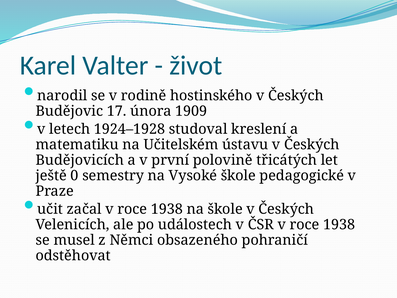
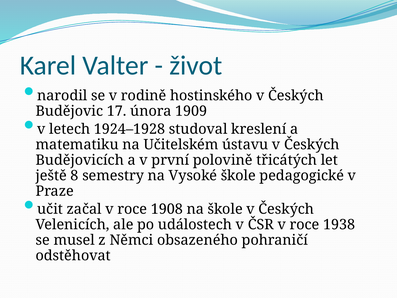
0: 0 -> 8
začal v roce 1938: 1938 -> 1908
